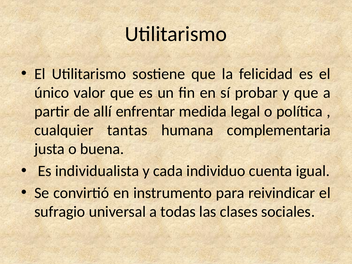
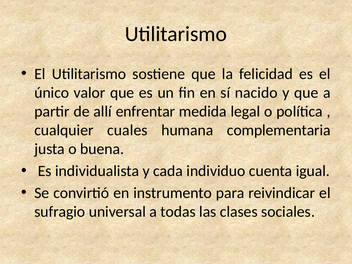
probar: probar -> nacido
tantas: tantas -> cuales
